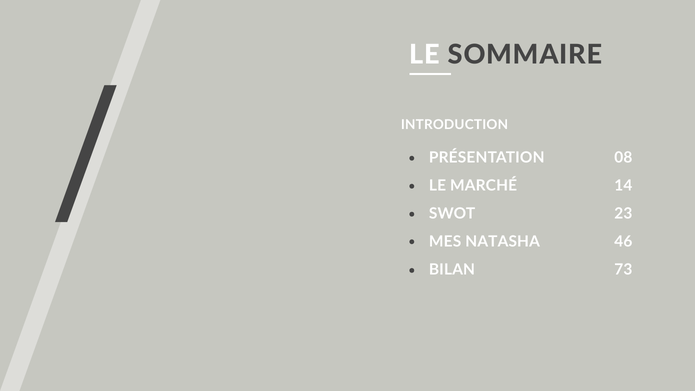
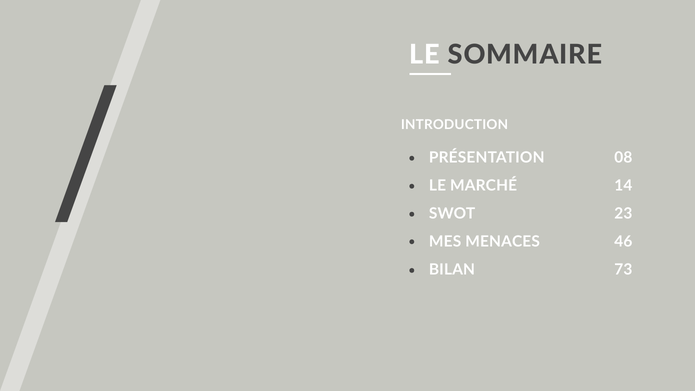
NATASHA: NATASHA -> MENACES
